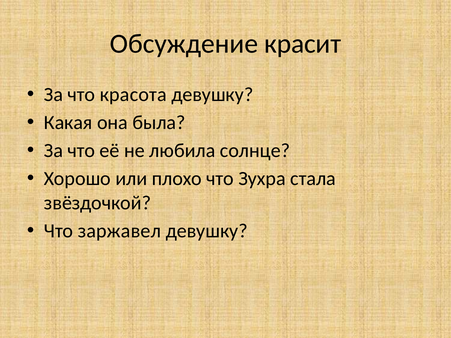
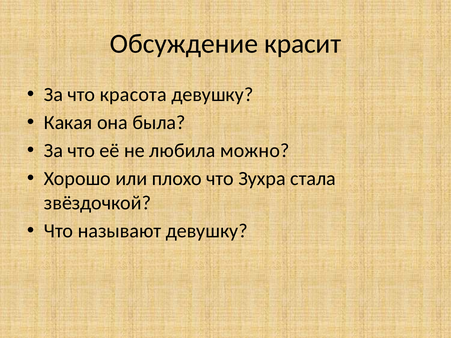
солнце: солнце -> можно
заржавел: заржавел -> называют
